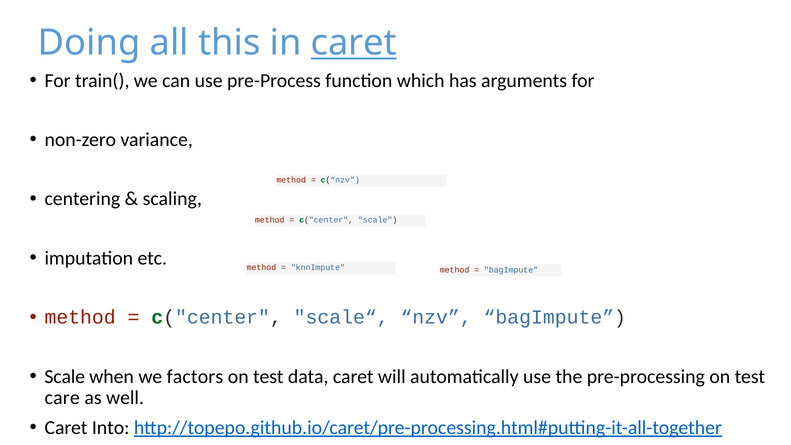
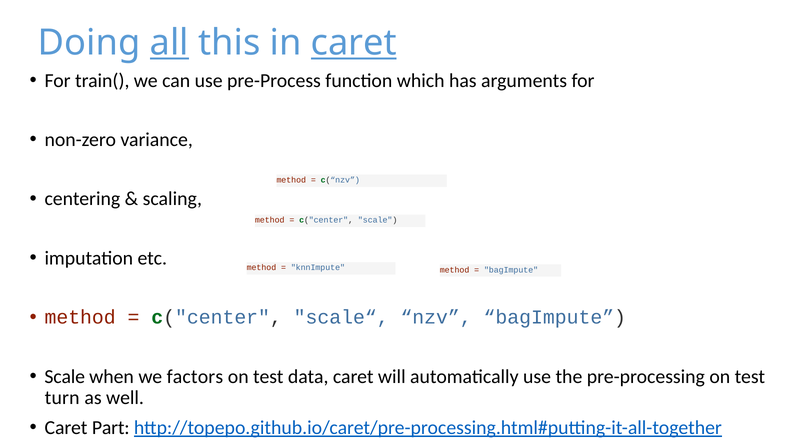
all underline: none -> present
care: care -> turn
Into: Into -> Part
